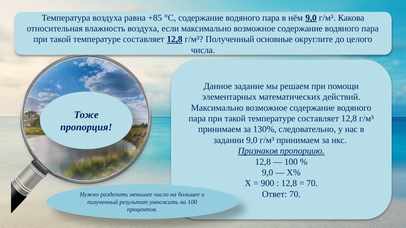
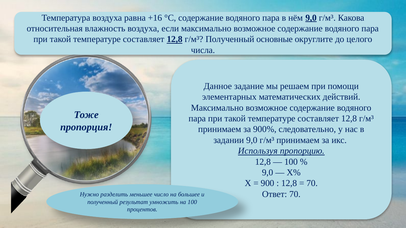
+85: +85 -> +16
130%: 130% -> 900%
Признаков: Признаков -> Используя
